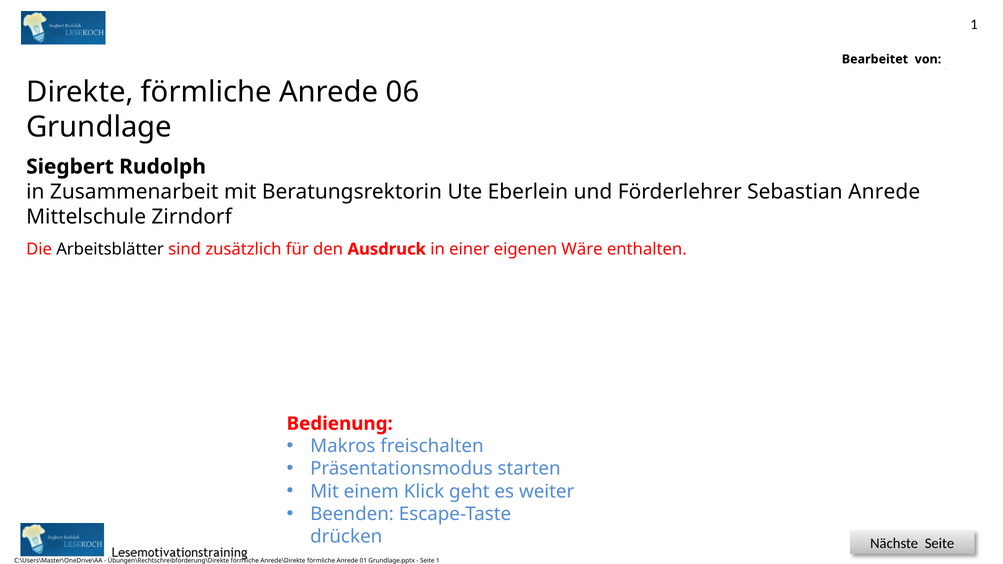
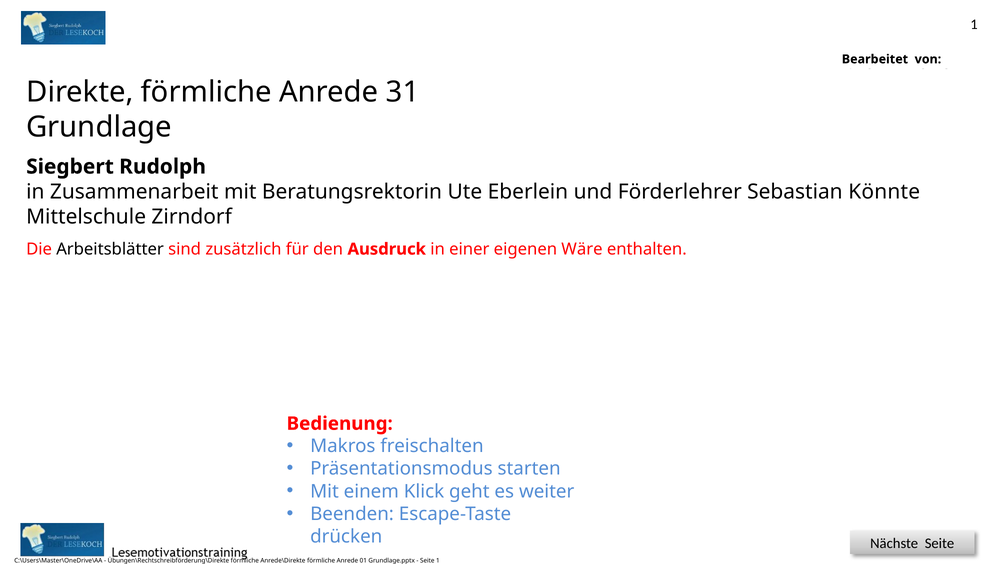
06: 06 -> 31
Sebastian Anrede: Anrede -> Könnte
